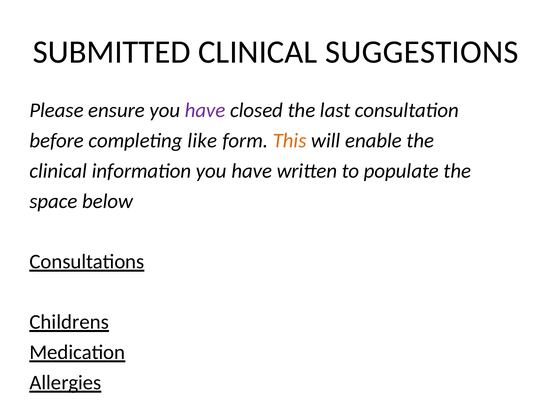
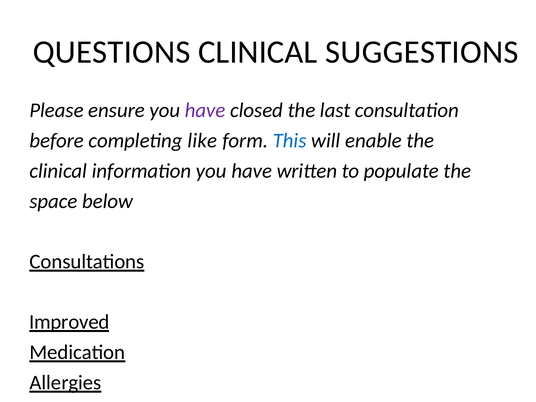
SUBMITTED: SUBMITTED -> QUESTIONS
This colour: orange -> blue
Childrens: Childrens -> Improved
